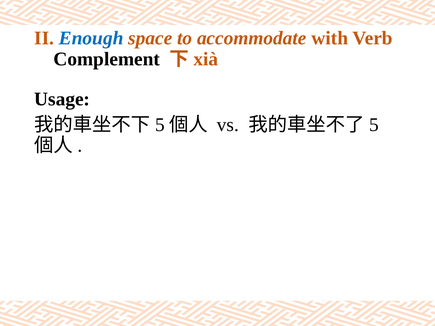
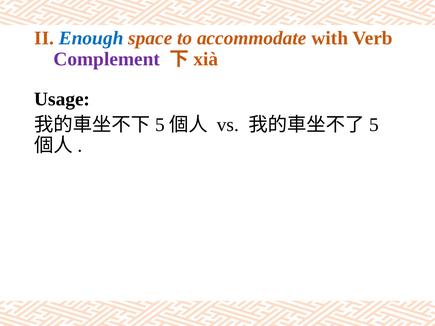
Complement colour: black -> purple
